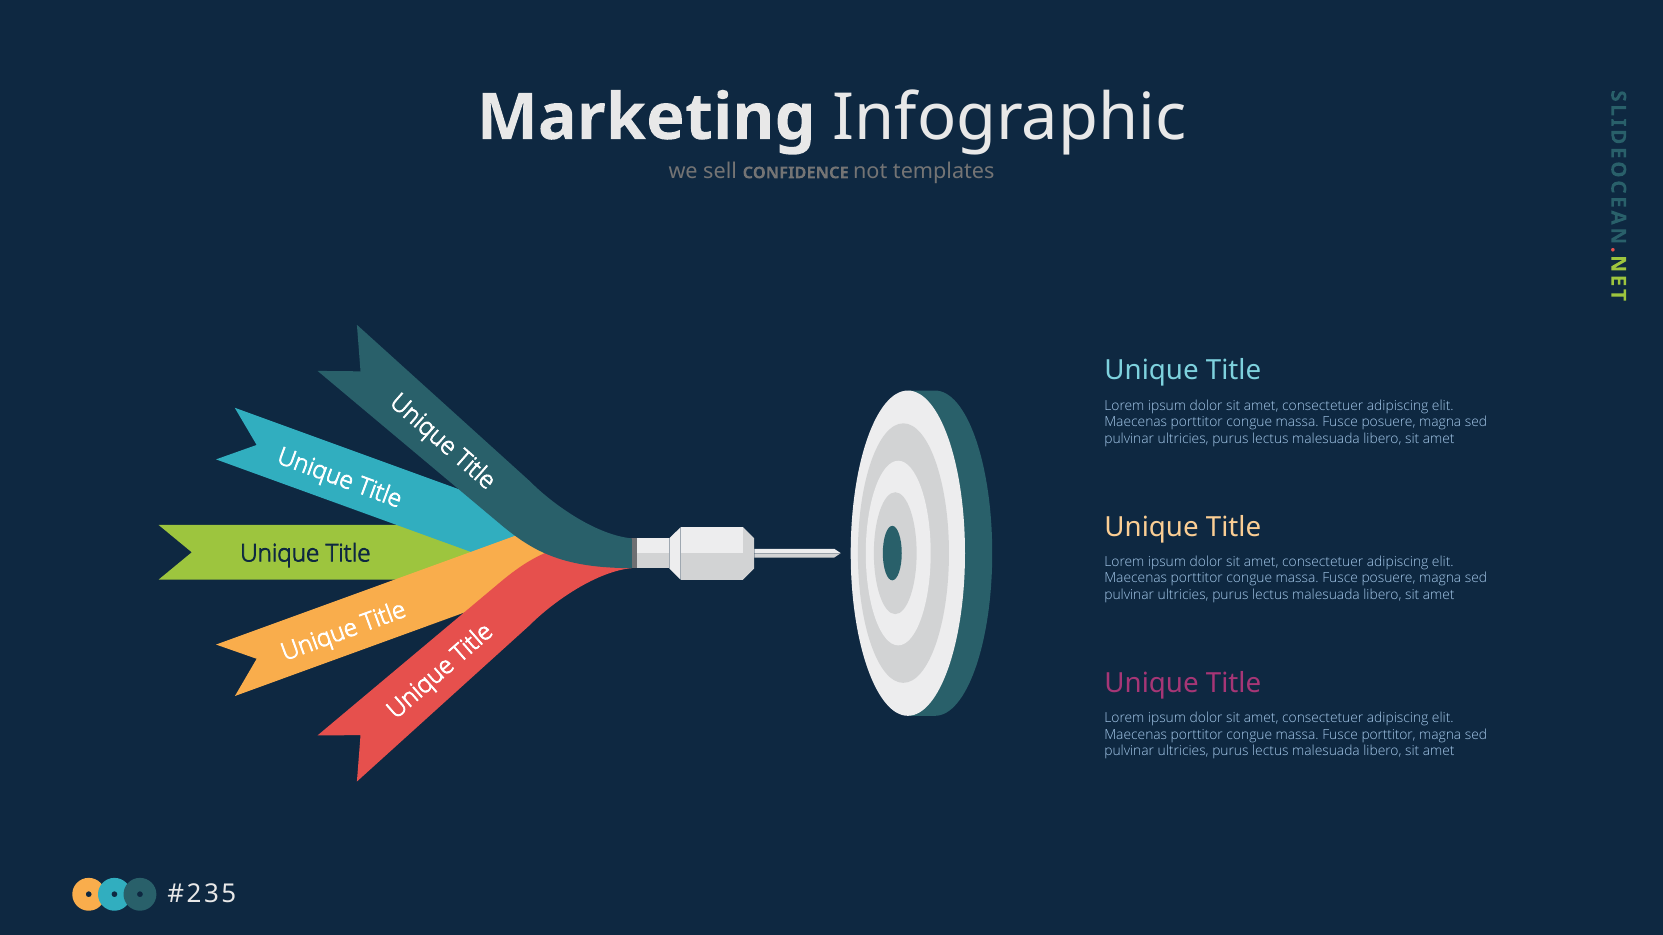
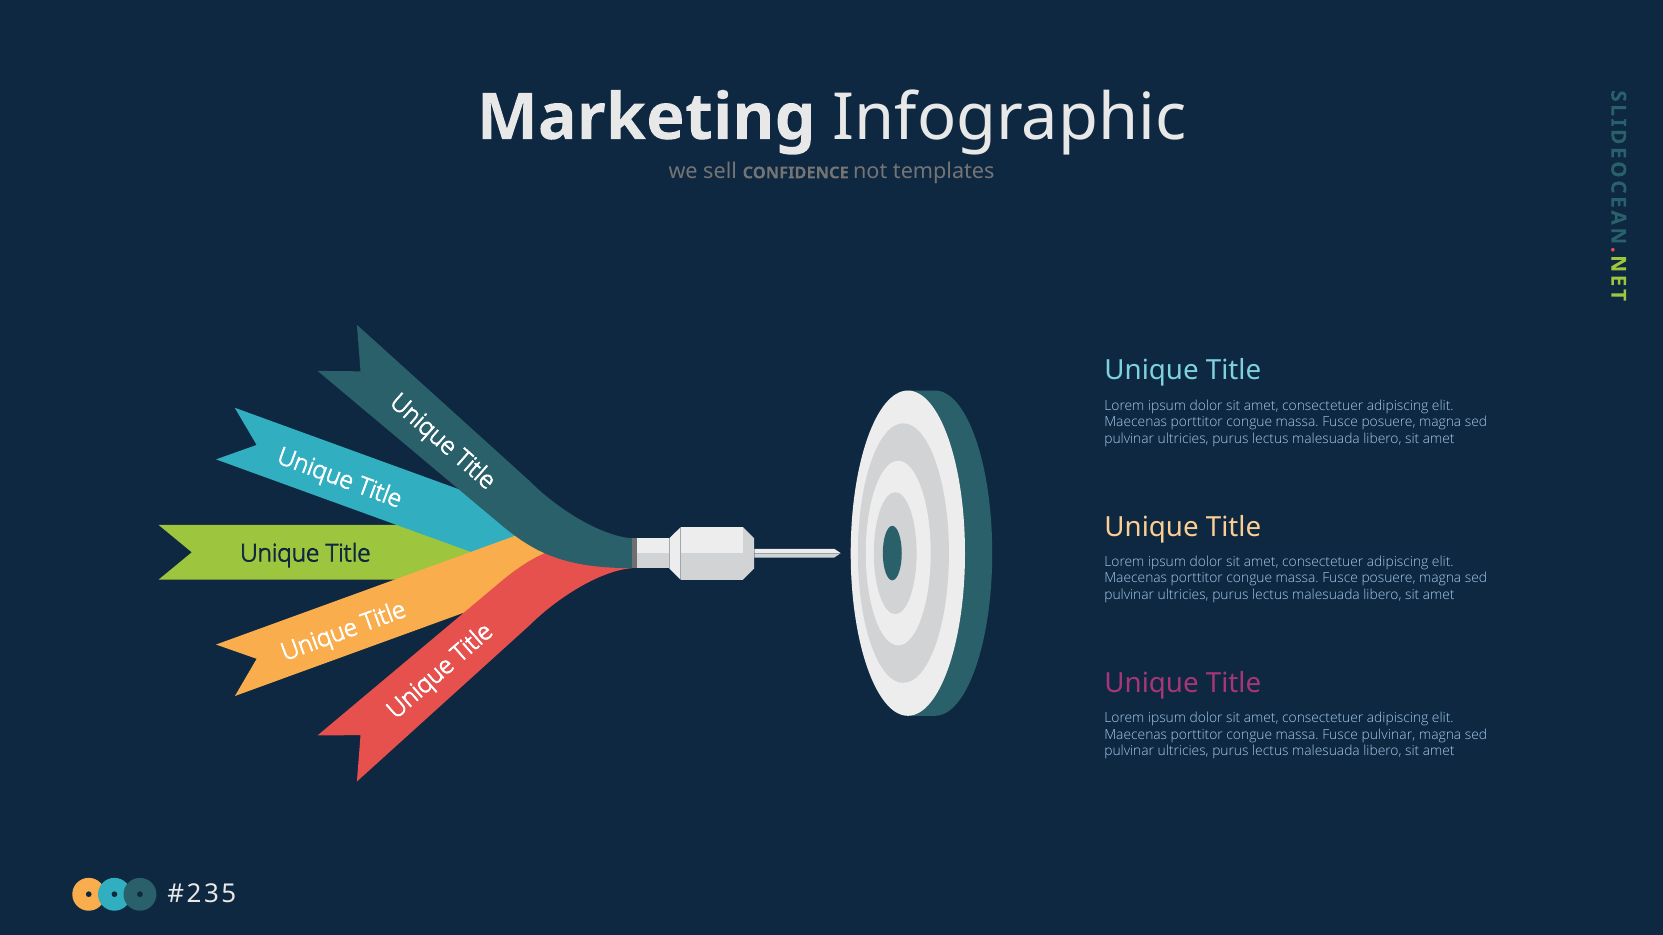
Fusce porttitor: porttitor -> pulvinar
